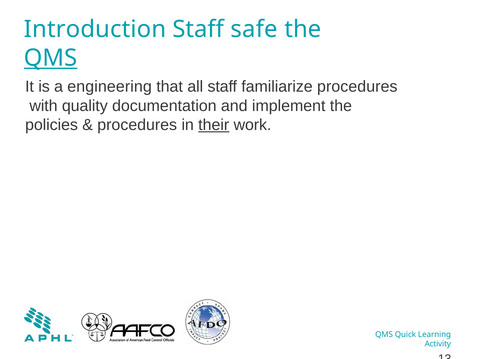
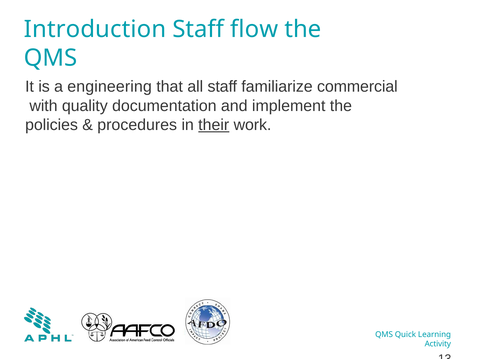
safe: safe -> flow
QMS at (51, 58) underline: present -> none
familiarize procedures: procedures -> commercial
